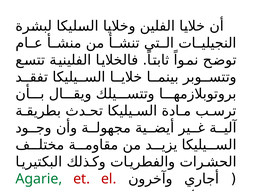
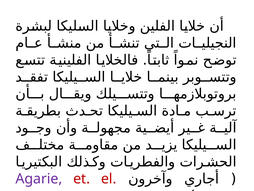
Agarie colour: green -> purple
